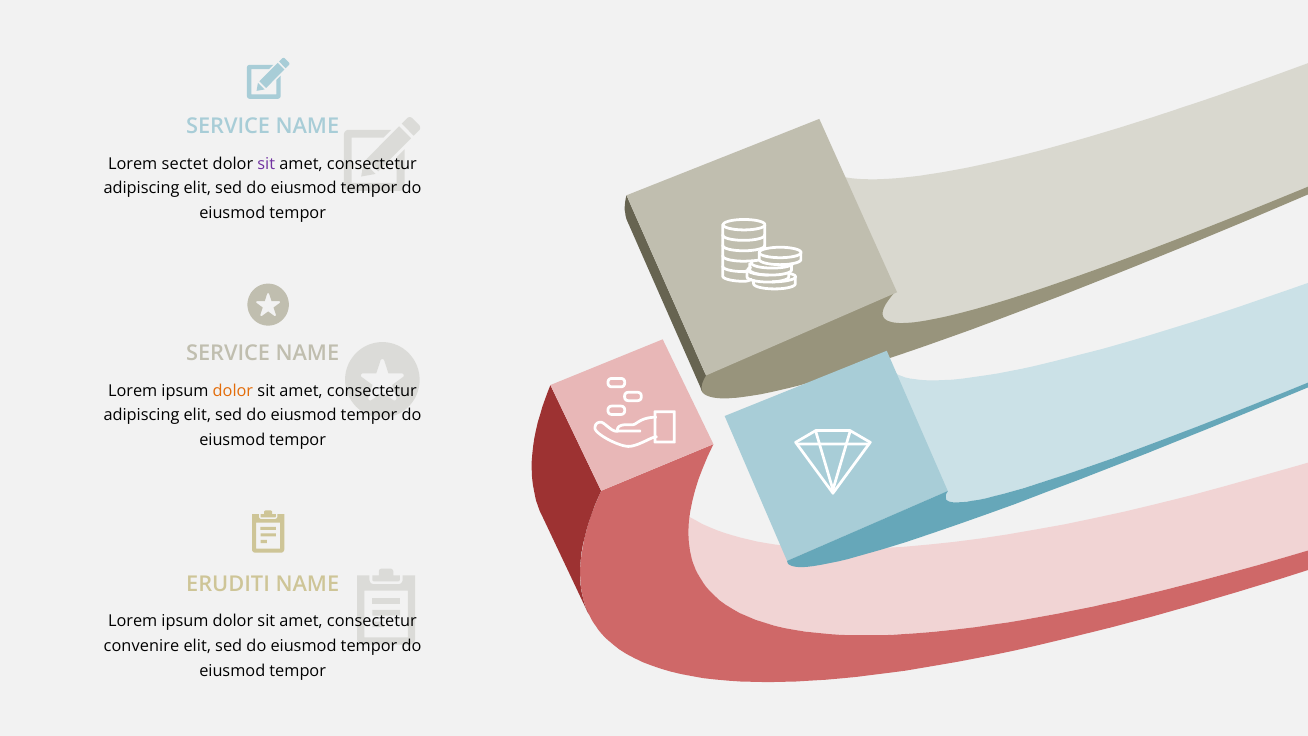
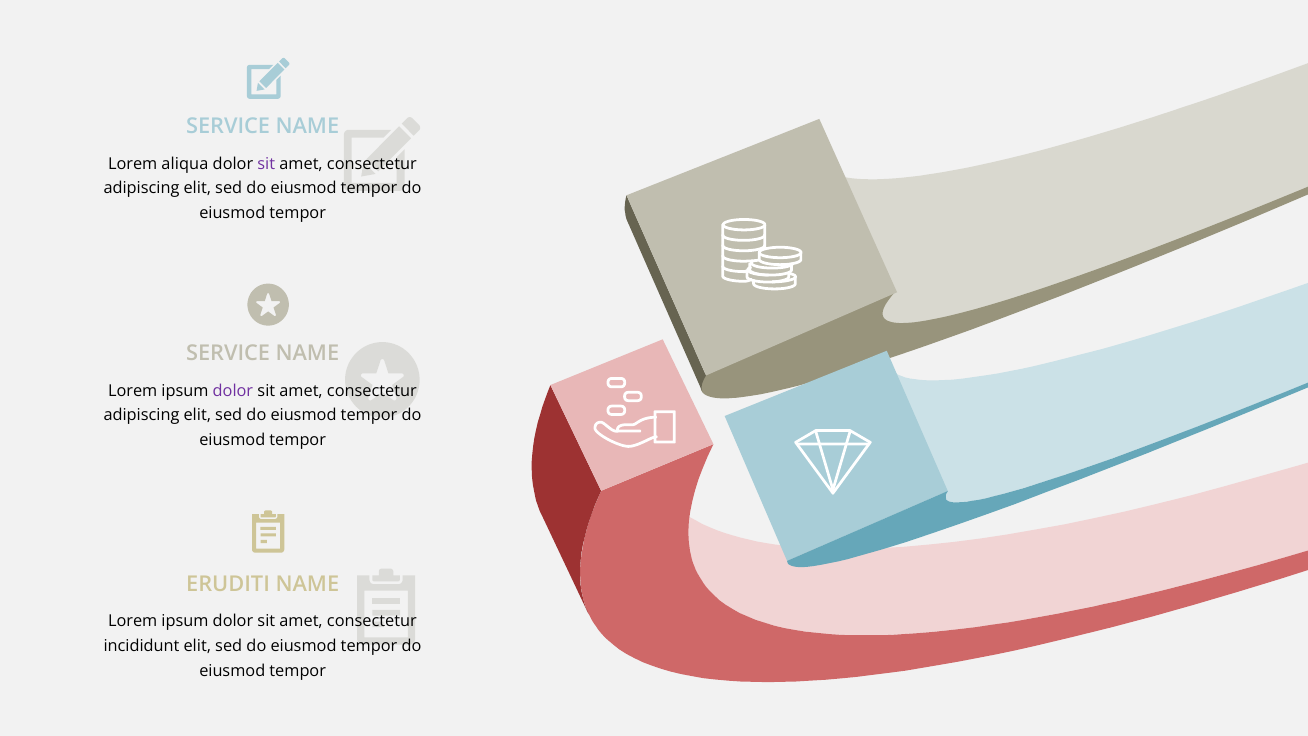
sectet: sectet -> aliqua
dolor at (233, 391) colour: orange -> purple
convenire: convenire -> incididunt
